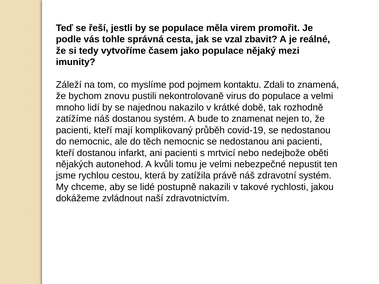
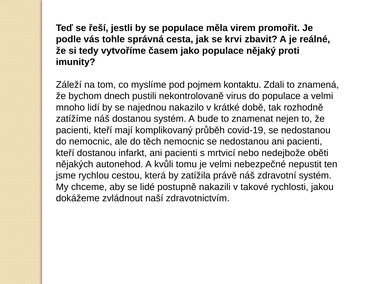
vzal: vzal -> krvi
mezi: mezi -> proti
znovu: znovu -> dnech
